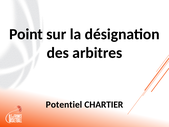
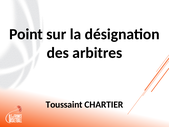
Potentiel: Potentiel -> Toussaint
